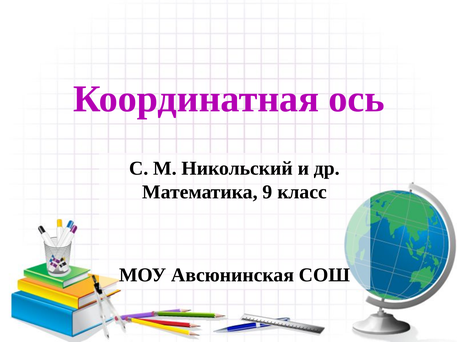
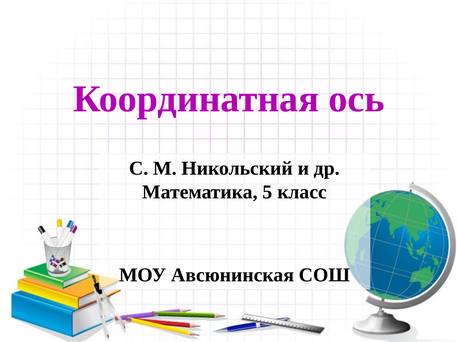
9: 9 -> 5
